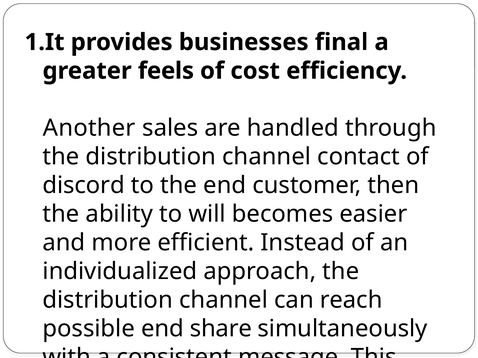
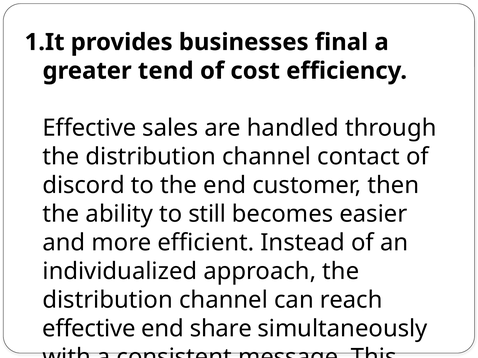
feels: feels -> tend
Another at (89, 128): Another -> Effective
will: will -> still
possible at (89, 329): possible -> effective
